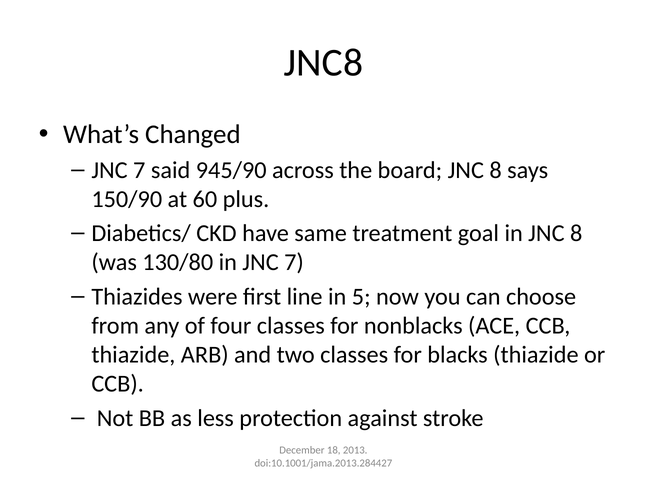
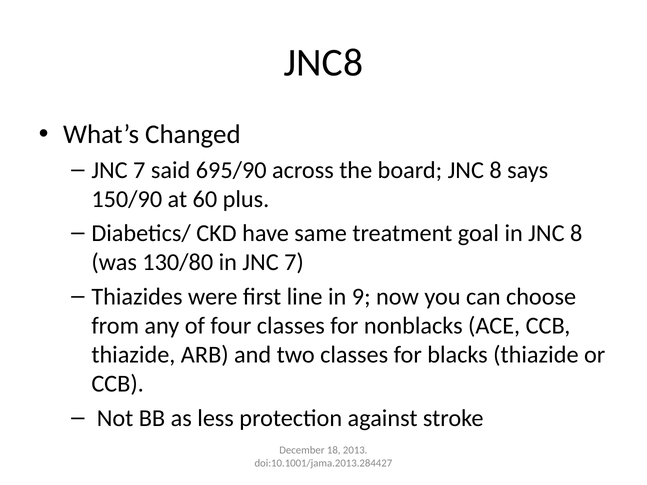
945/90: 945/90 -> 695/90
5: 5 -> 9
